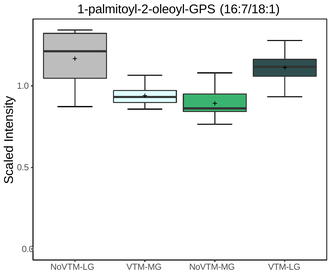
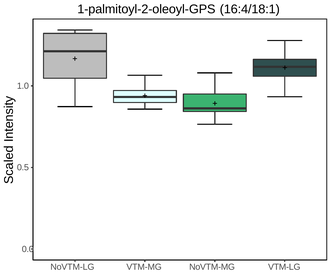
16:7/18:1: 16:7/18:1 -> 16:4/18:1
